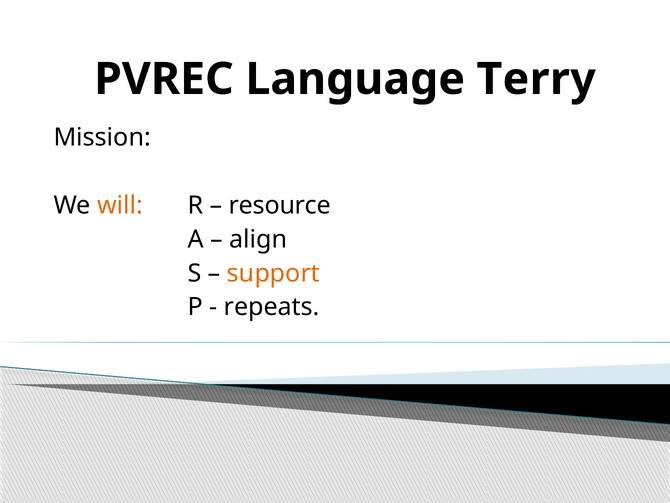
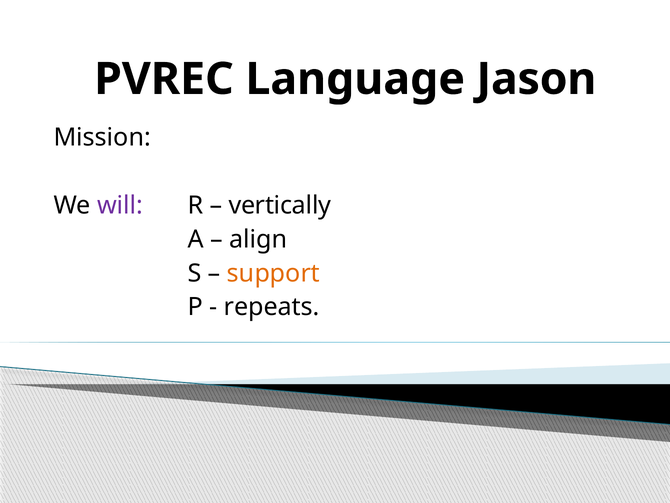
Terry: Terry -> Jason
will colour: orange -> purple
resource: resource -> vertically
